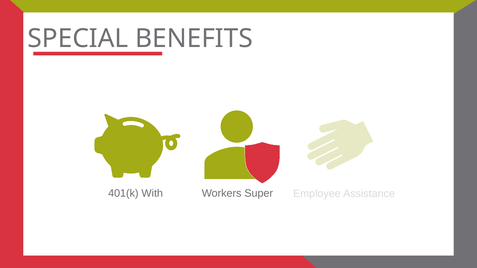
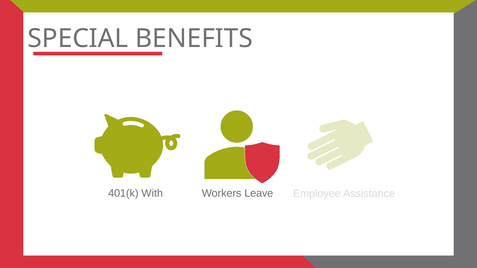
Super: Super -> Leave
